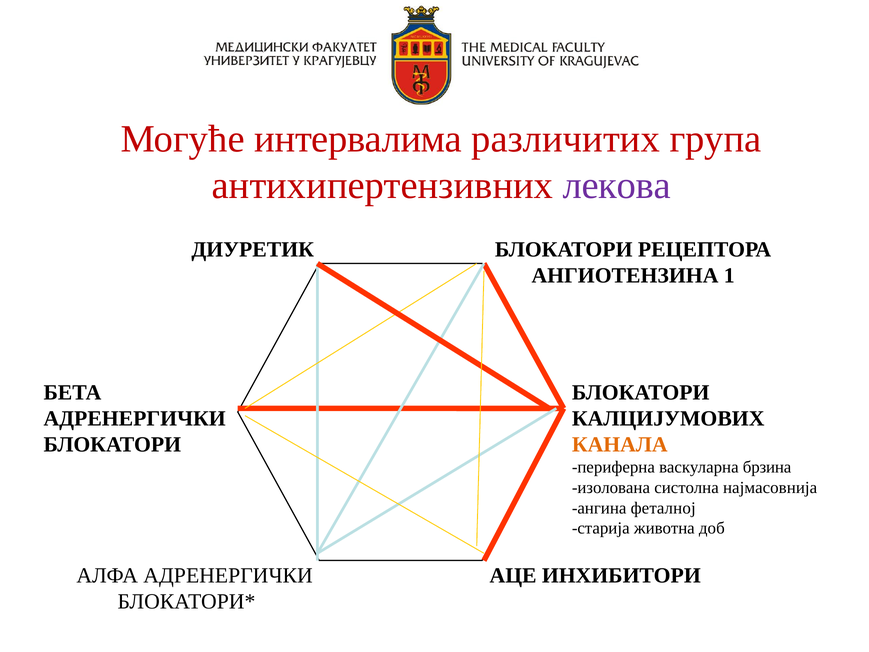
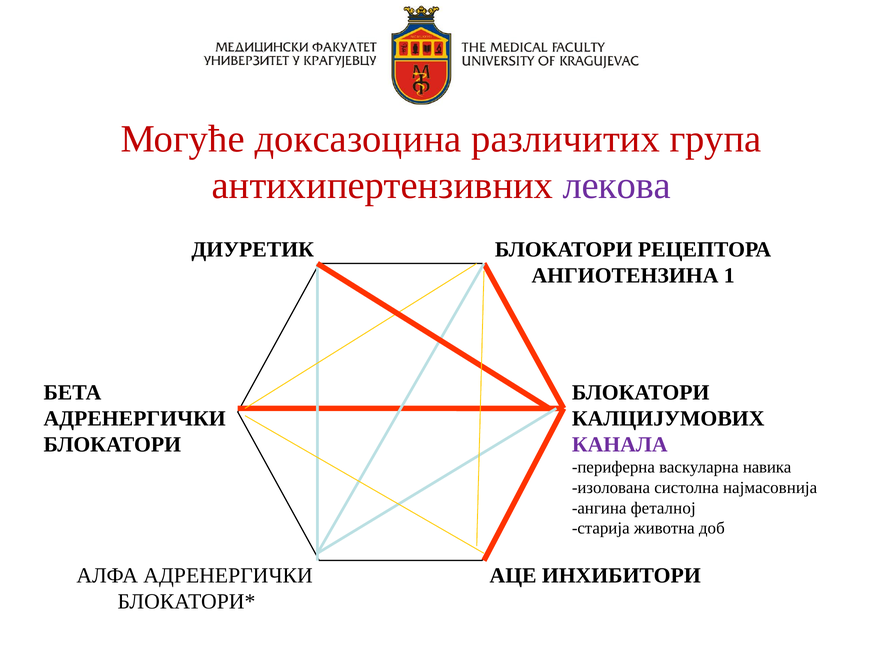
интервалима: интервалима -> доксазоцина
КАНАЛА colour: orange -> purple
брзина: брзина -> навика
